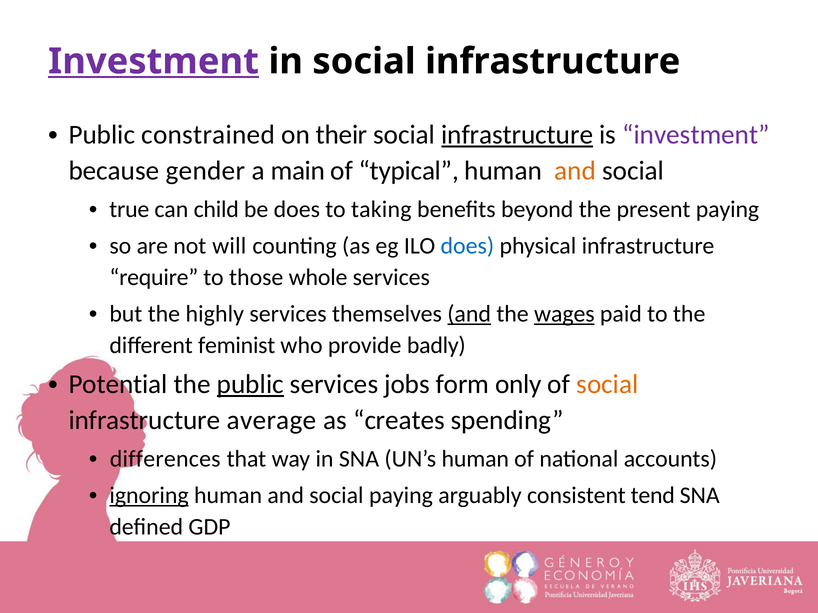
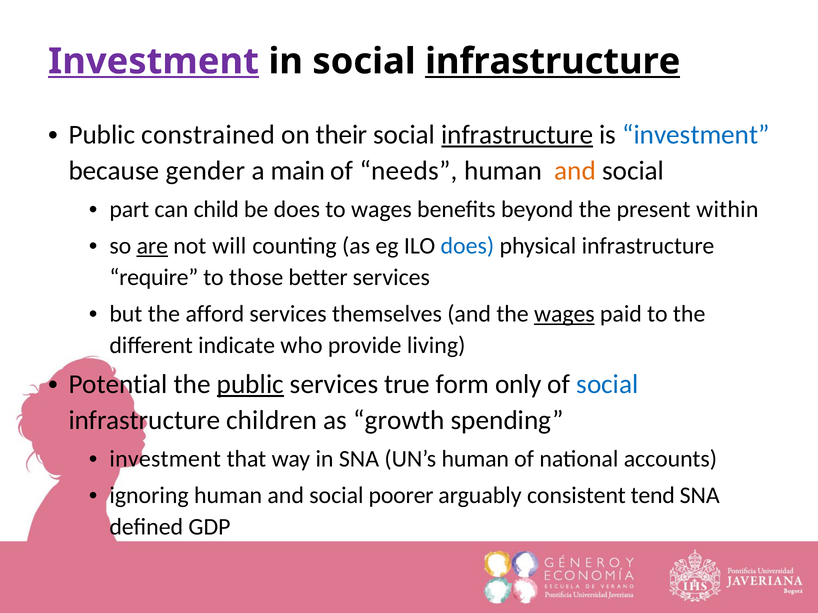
infrastructure at (553, 61) underline: none -> present
investment at (696, 135) colour: purple -> blue
typical: typical -> needs
true: true -> part
to taking: taking -> wages
present paying: paying -> within
are underline: none -> present
whole: whole -> better
highly: highly -> afford
and at (469, 314) underline: present -> none
feminist: feminist -> indicate
badly: badly -> living
jobs: jobs -> true
social at (607, 385) colour: orange -> blue
average: average -> children
creates: creates -> growth
differences at (165, 459): differences -> investment
ignoring underline: present -> none
social paying: paying -> poorer
